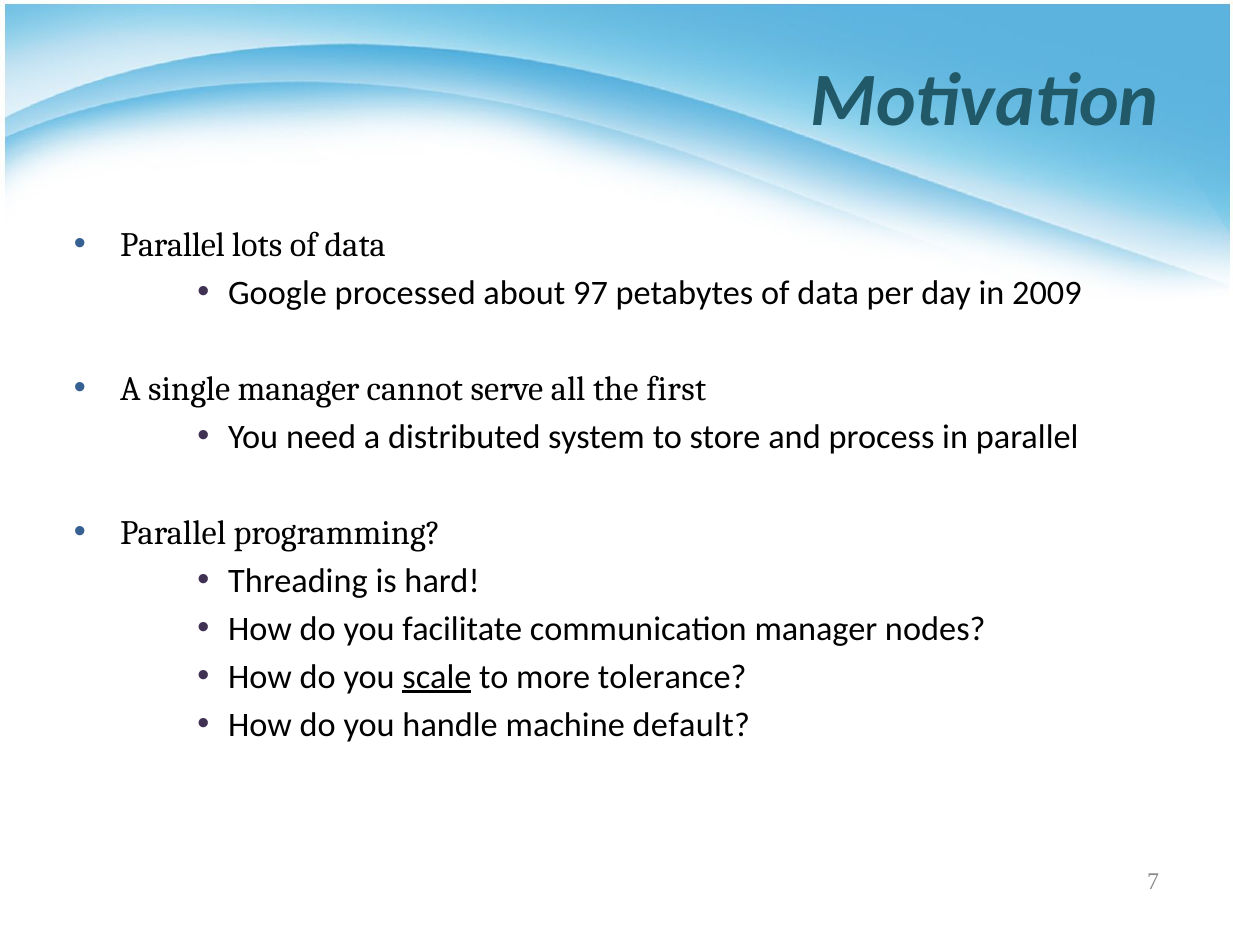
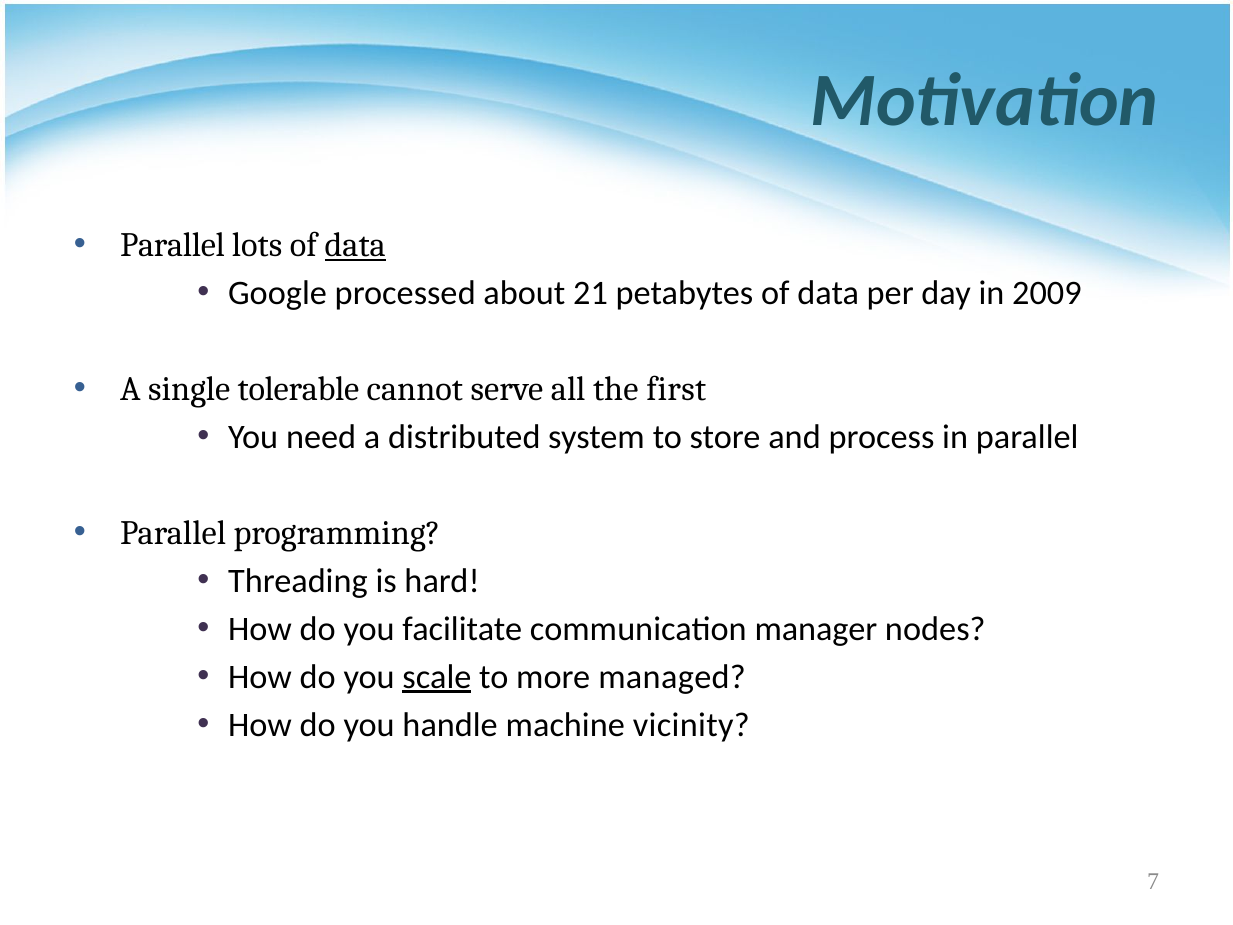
data at (355, 245) underline: none -> present
97: 97 -> 21
single manager: manager -> tolerable
tolerance: tolerance -> managed
default: default -> vicinity
